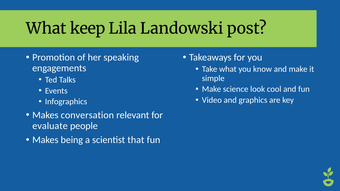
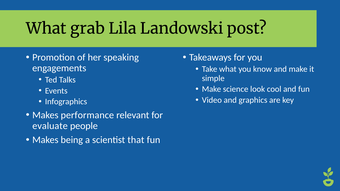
keep: keep -> grab
conversation: conversation -> performance
